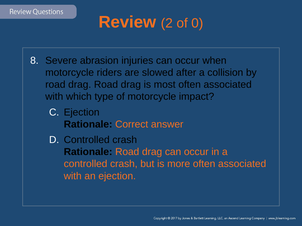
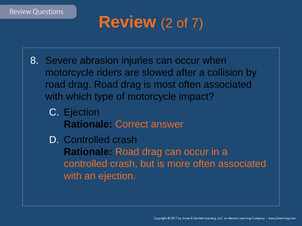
0: 0 -> 7
